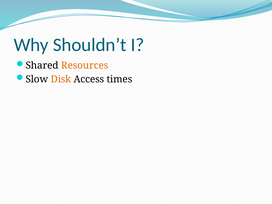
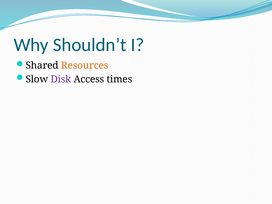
Disk colour: orange -> purple
